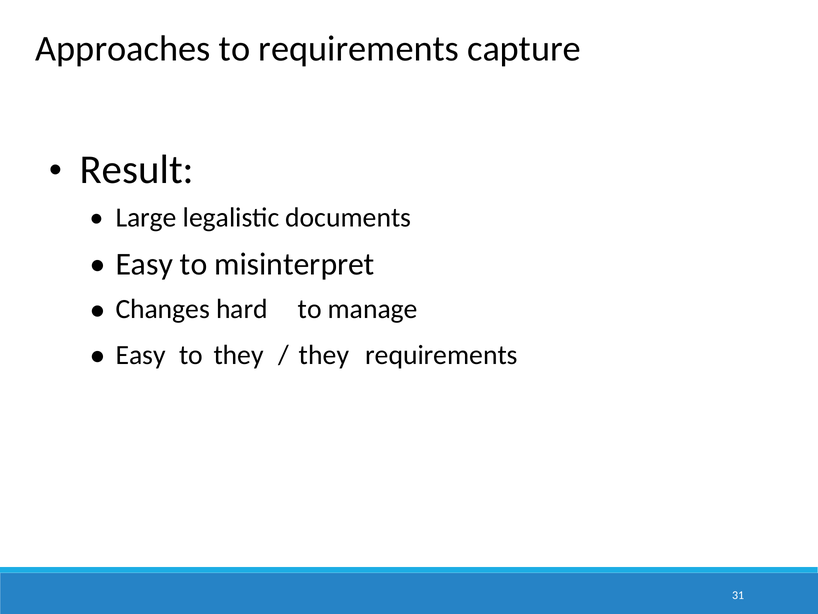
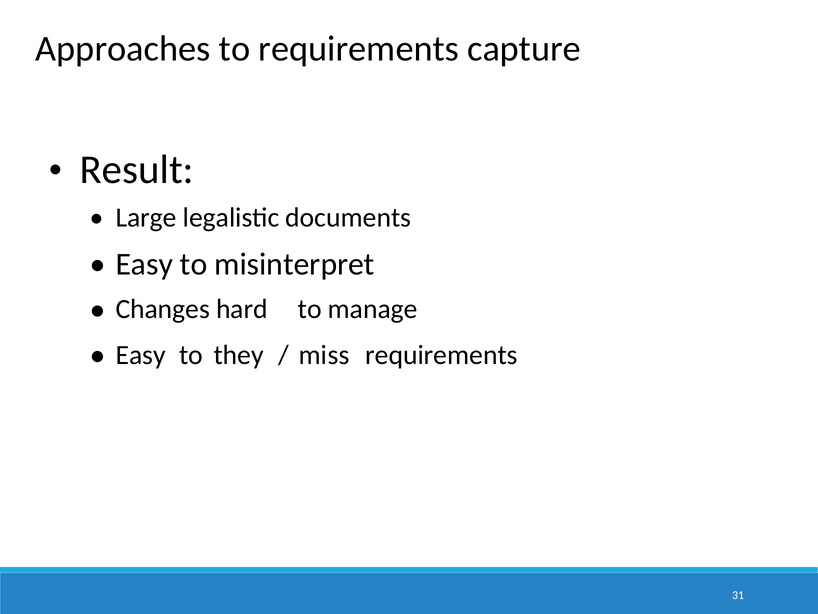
they at (324, 355): they -> miss
